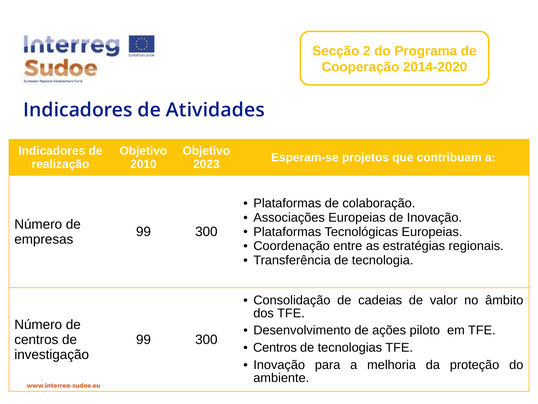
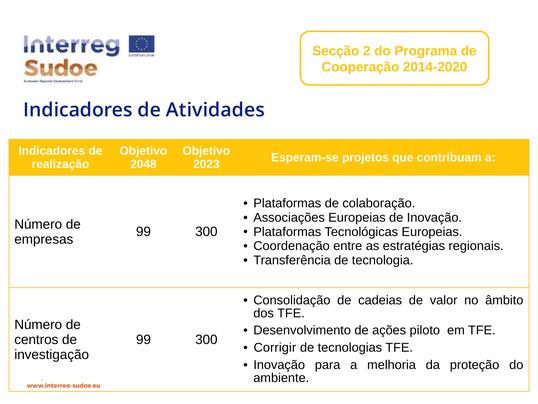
2010: 2010 -> 2048
Centros at (275, 347): Centros -> Corrigir
